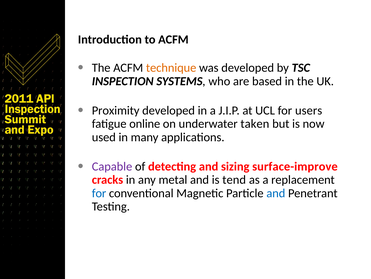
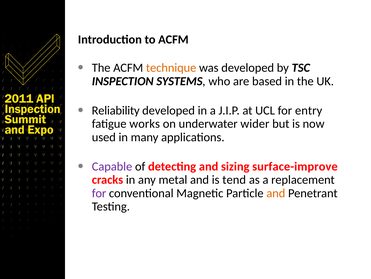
Proximity: Proximity -> Reliability
users: users -> entry
online: online -> works
taken: taken -> wider
for at (99, 193) colour: blue -> purple
and at (276, 193) colour: blue -> orange
